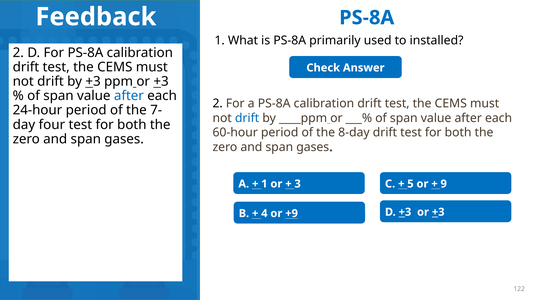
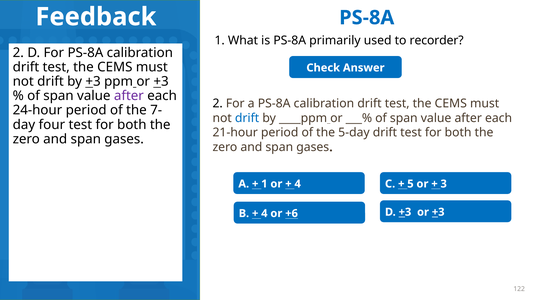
installed: installed -> recorder
after at (129, 96) colour: blue -> purple
60-hour: 60-hour -> 21-hour
8-day: 8-day -> 5-day
3 at (298, 184): 3 -> 4
9: 9 -> 3
+9: +9 -> +6
